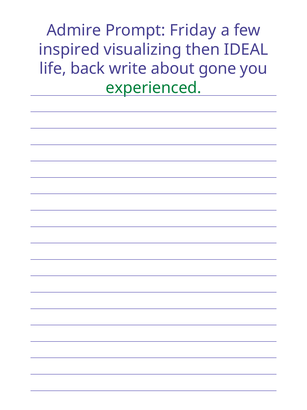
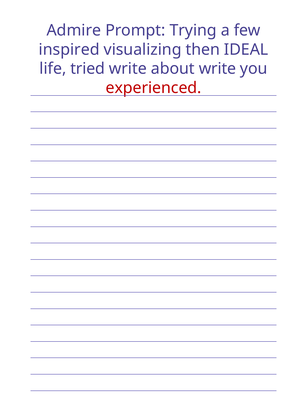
Friday: Friday -> Trying
back: back -> tried
about gone: gone -> write
experienced colour: green -> red
